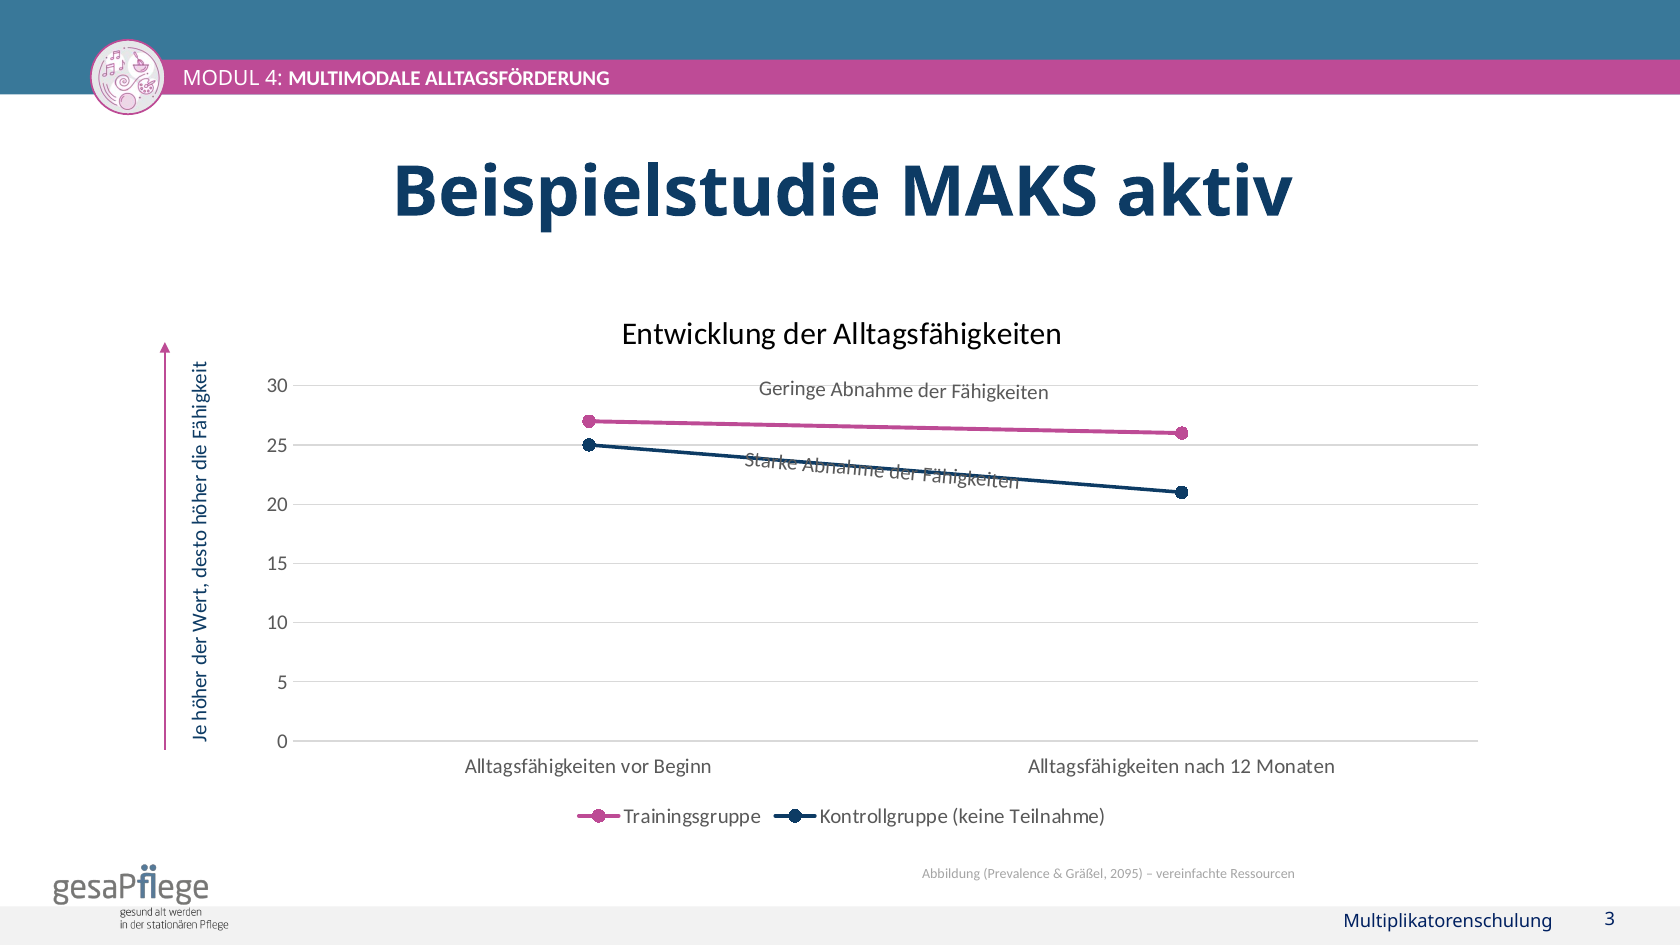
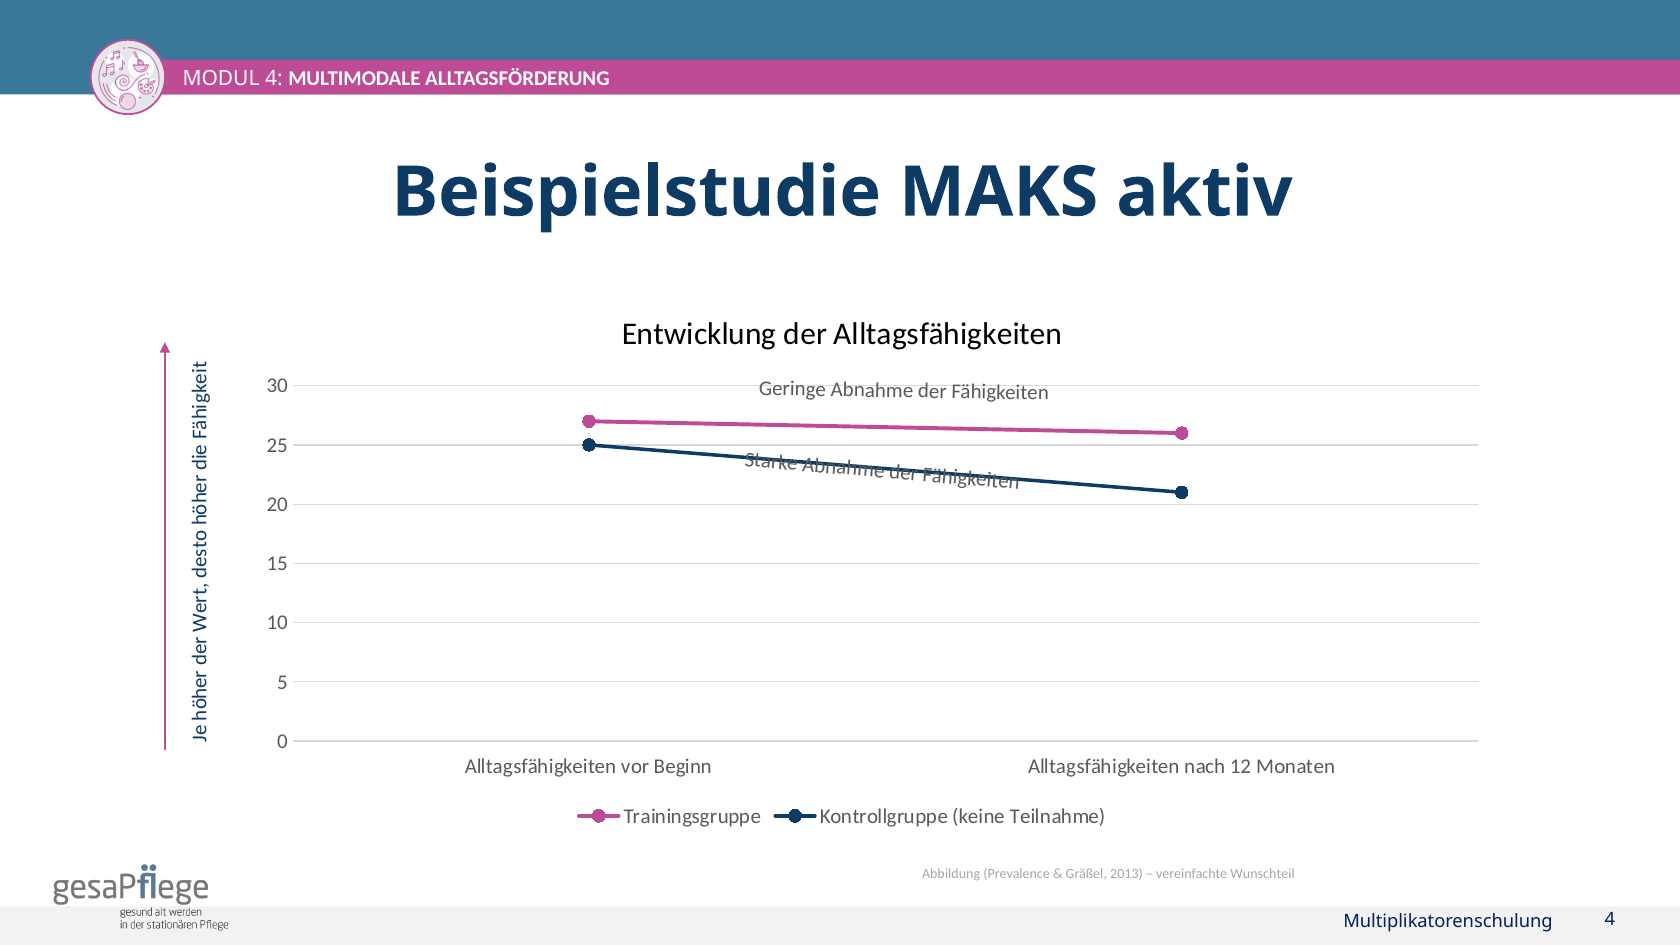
2095: 2095 -> 2013
Ressourcen: Ressourcen -> Wunschteil
Multiplikatorenschulung 3: 3 -> 4
